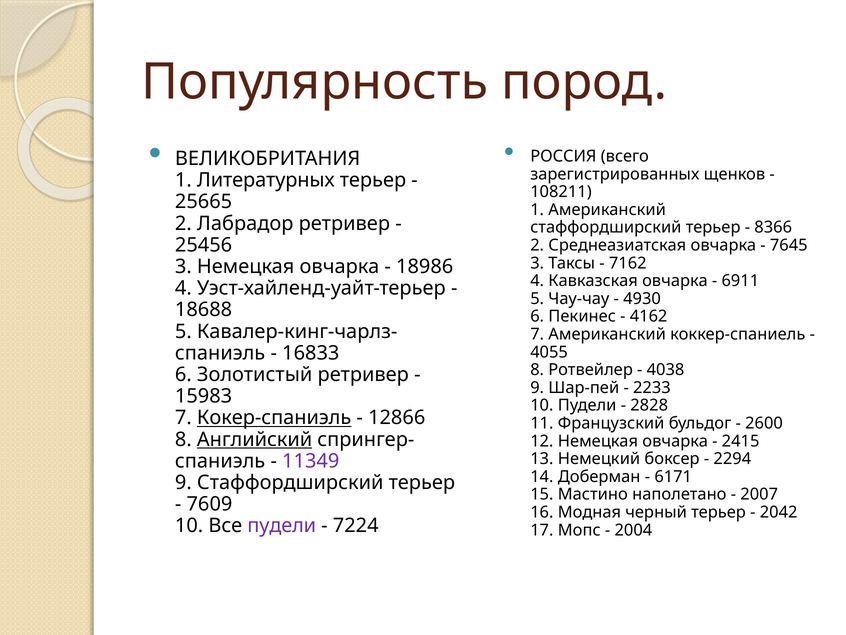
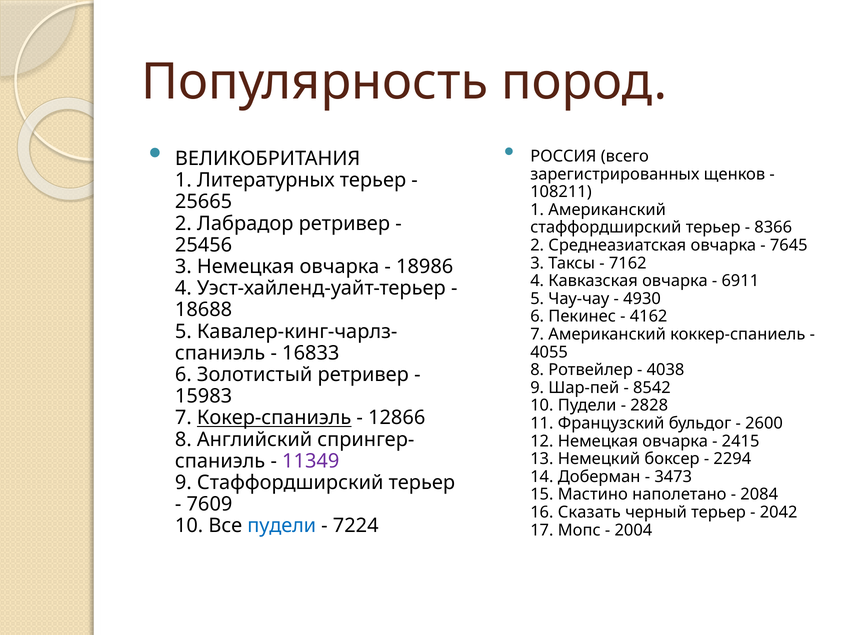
2233: 2233 -> 8542
Английский underline: present -> none
6171: 6171 -> 3473
2007: 2007 -> 2084
Модная: Модная -> Сказать
пудели at (282, 525) colour: purple -> blue
